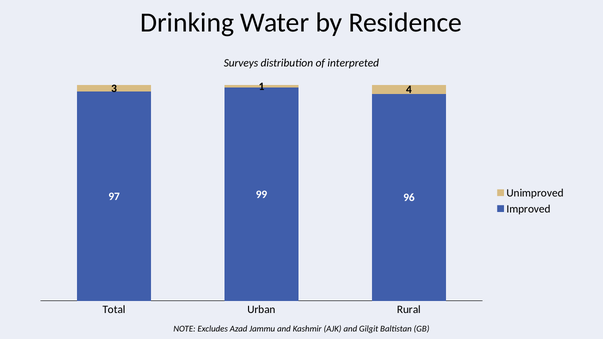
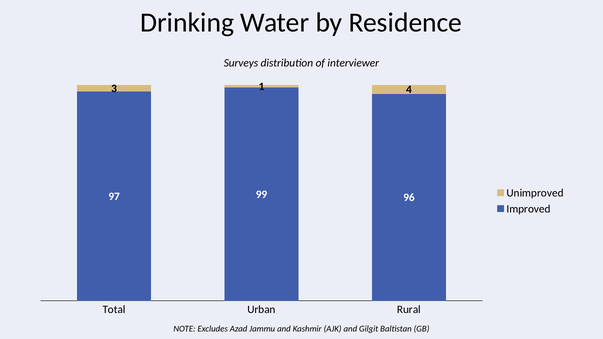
interpreted: interpreted -> interviewer
